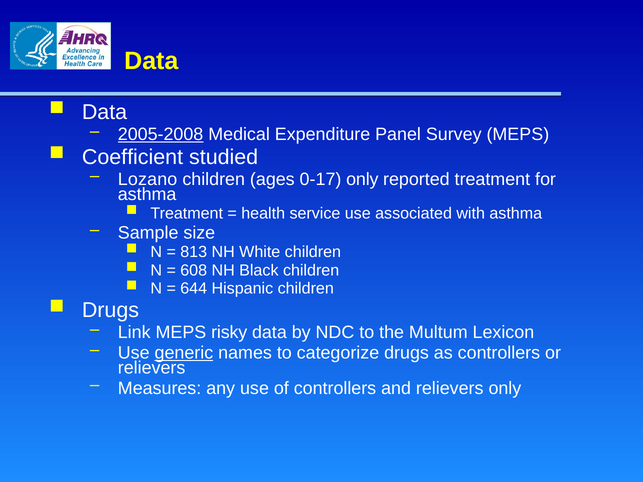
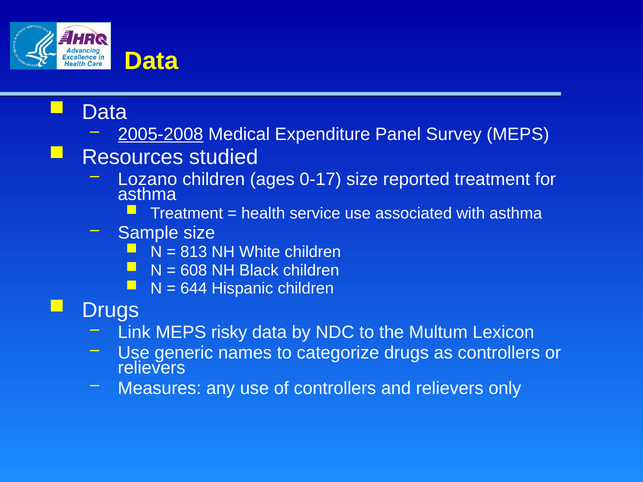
Coefficient: Coefficient -> Resources
0-17 only: only -> size
generic underline: present -> none
